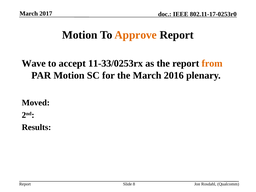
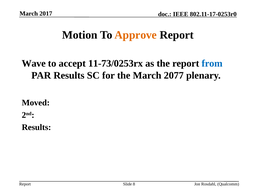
11-33/0253rx: 11-33/0253rx -> 11-73/0253rx
from colour: orange -> blue
PAR Motion: Motion -> Results
2016: 2016 -> 2077
